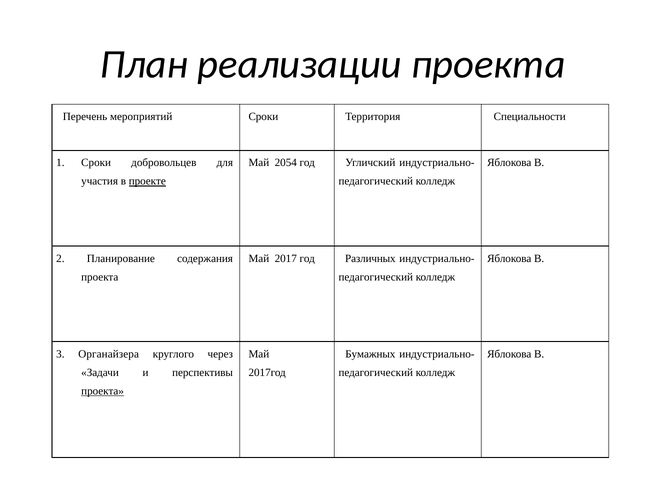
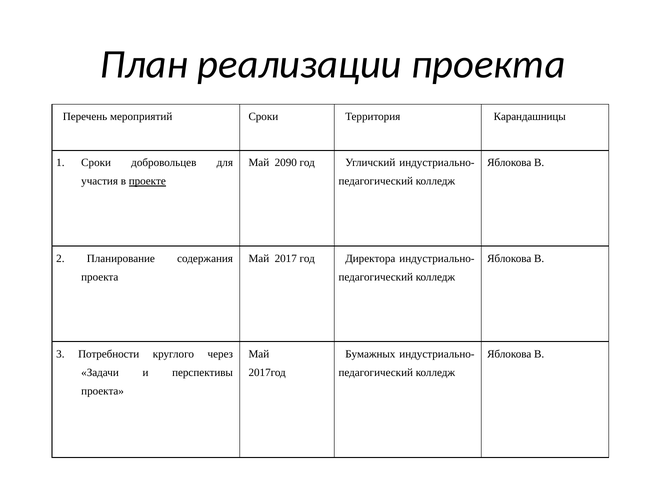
Специальности: Специальности -> Карандашницы
2054: 2054 -> 2090
Различных: Различных -> Директора
Органайзера: Органайзера -> Потребности
проекта at (103, 391) underline: present -> none
